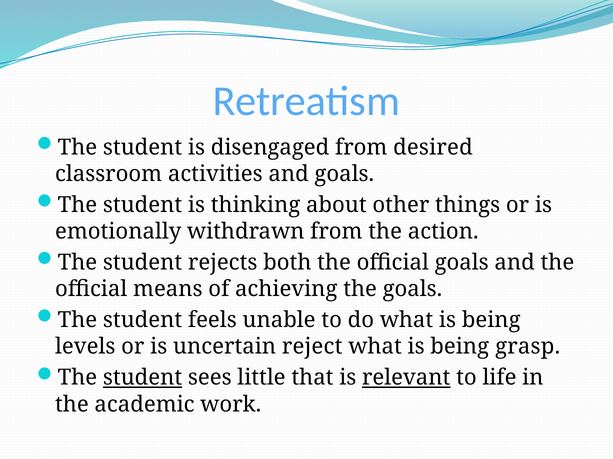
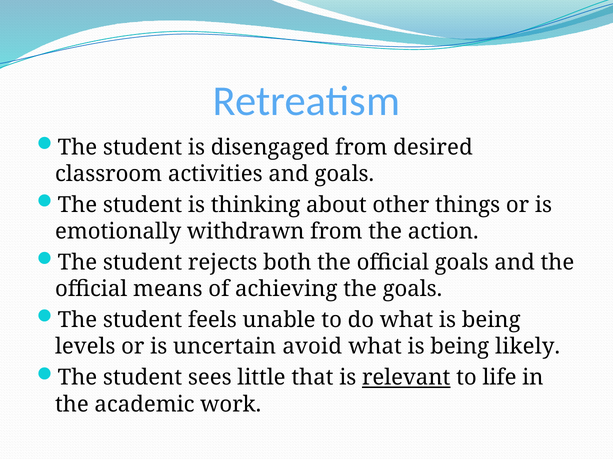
reject: reject -> avoid
grasp: grasp -> likely
student at (143, 378) underline: present -> none
